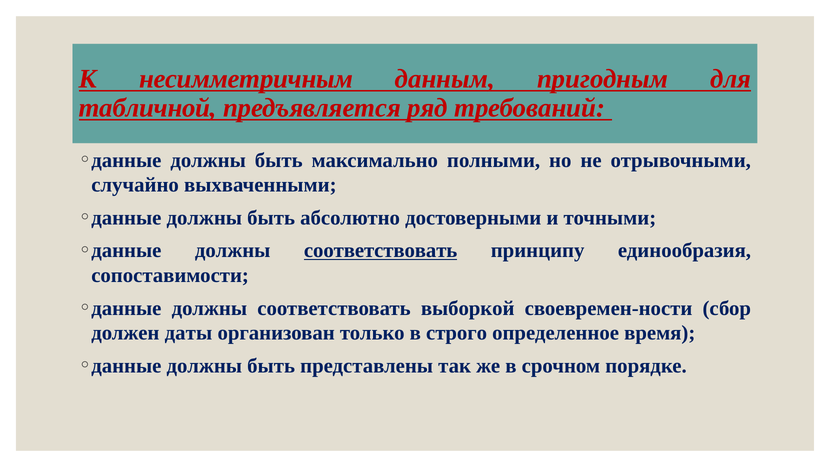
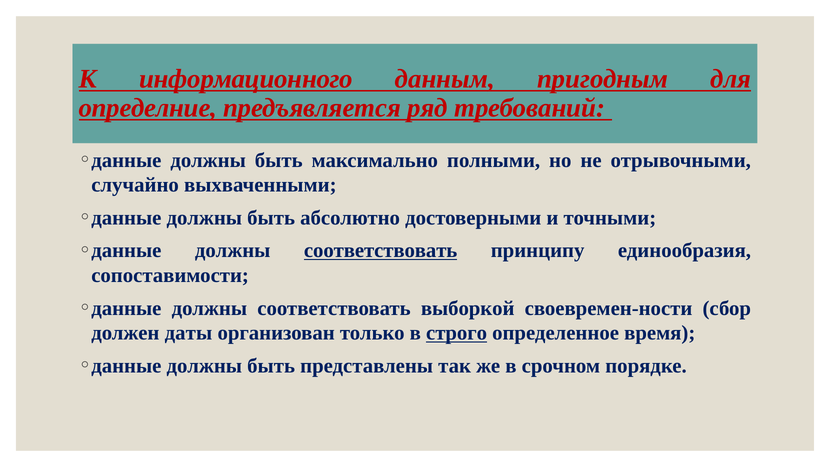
несимметричным: несимметричным -> информационного
табличной: табличной -> определние
строго underline: none -> present
